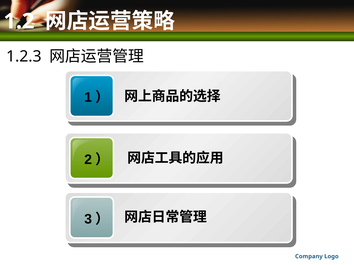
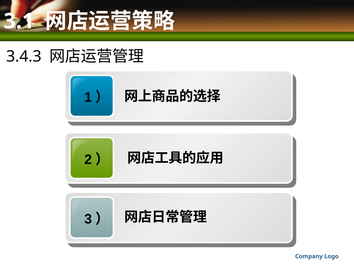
1.2: 1.2 -> 3.1
1.2.3: 1.2.3 -> 3.4.3
